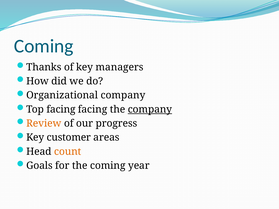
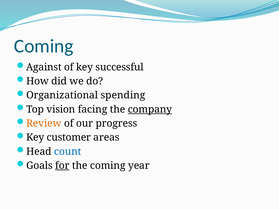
Thanks: Thanks -> Against
managers: managers -> successful
Organizational company: company -> spending
Top facing: facing -> vision
count colour: orange -> blue
for underline: none -> present
